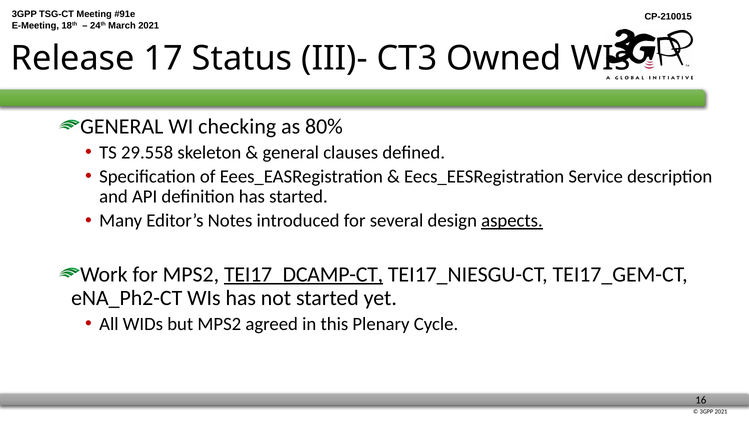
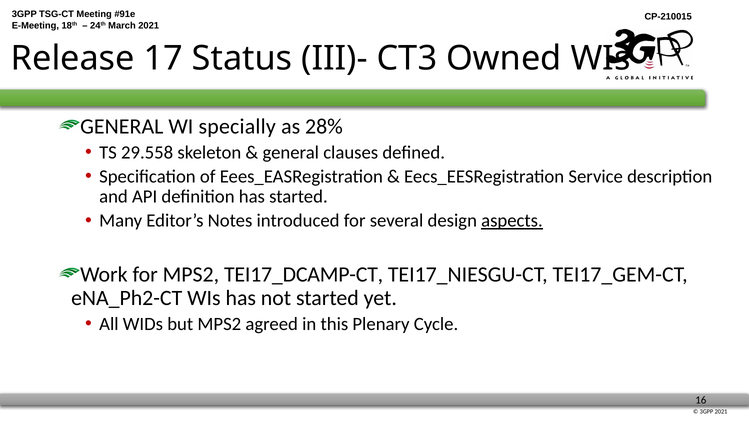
checking: checking -> specially
80%: 80% -> 28%
TEI17_DCAMP-CT underline: present -> none
